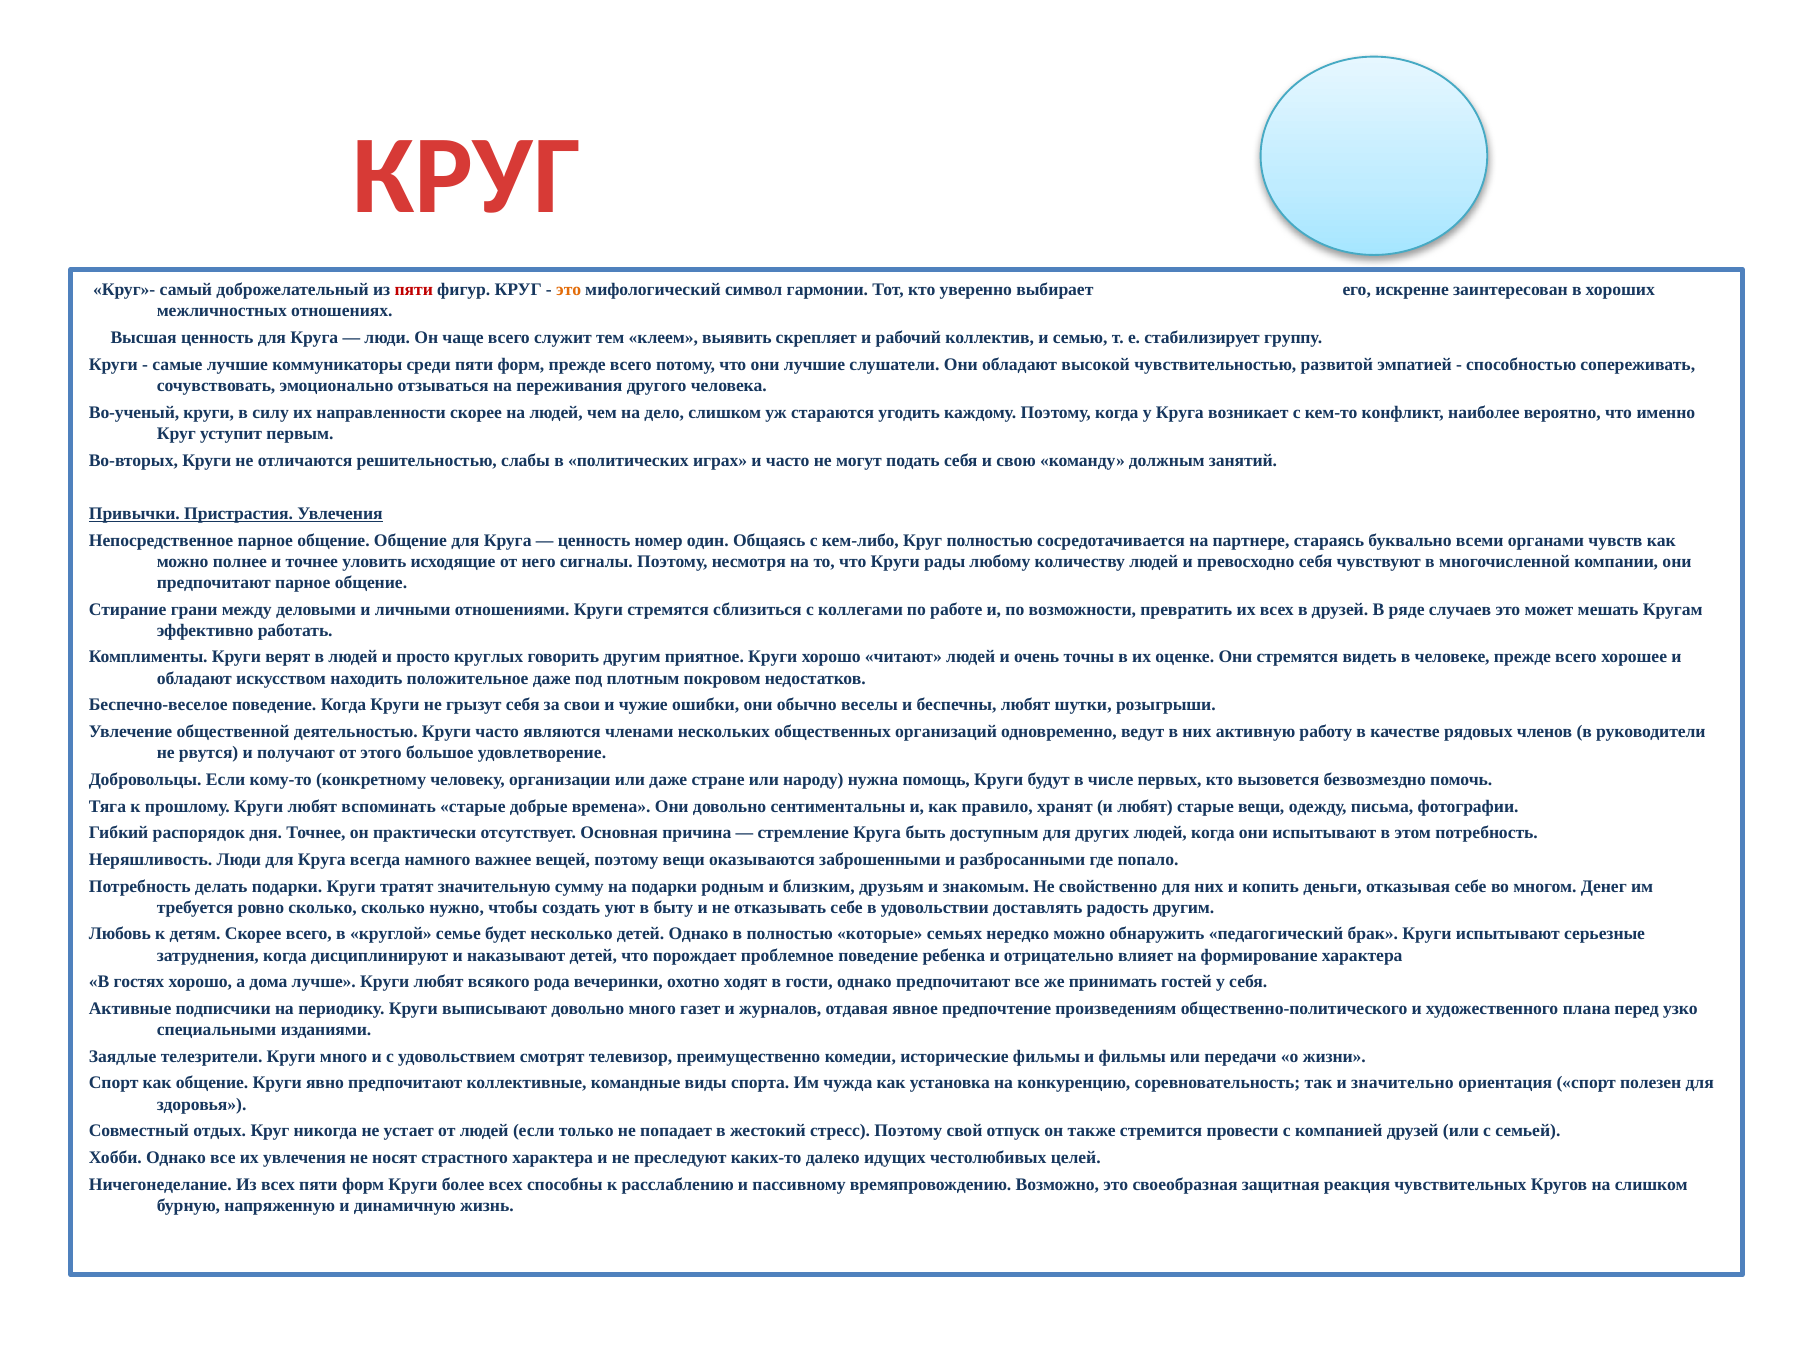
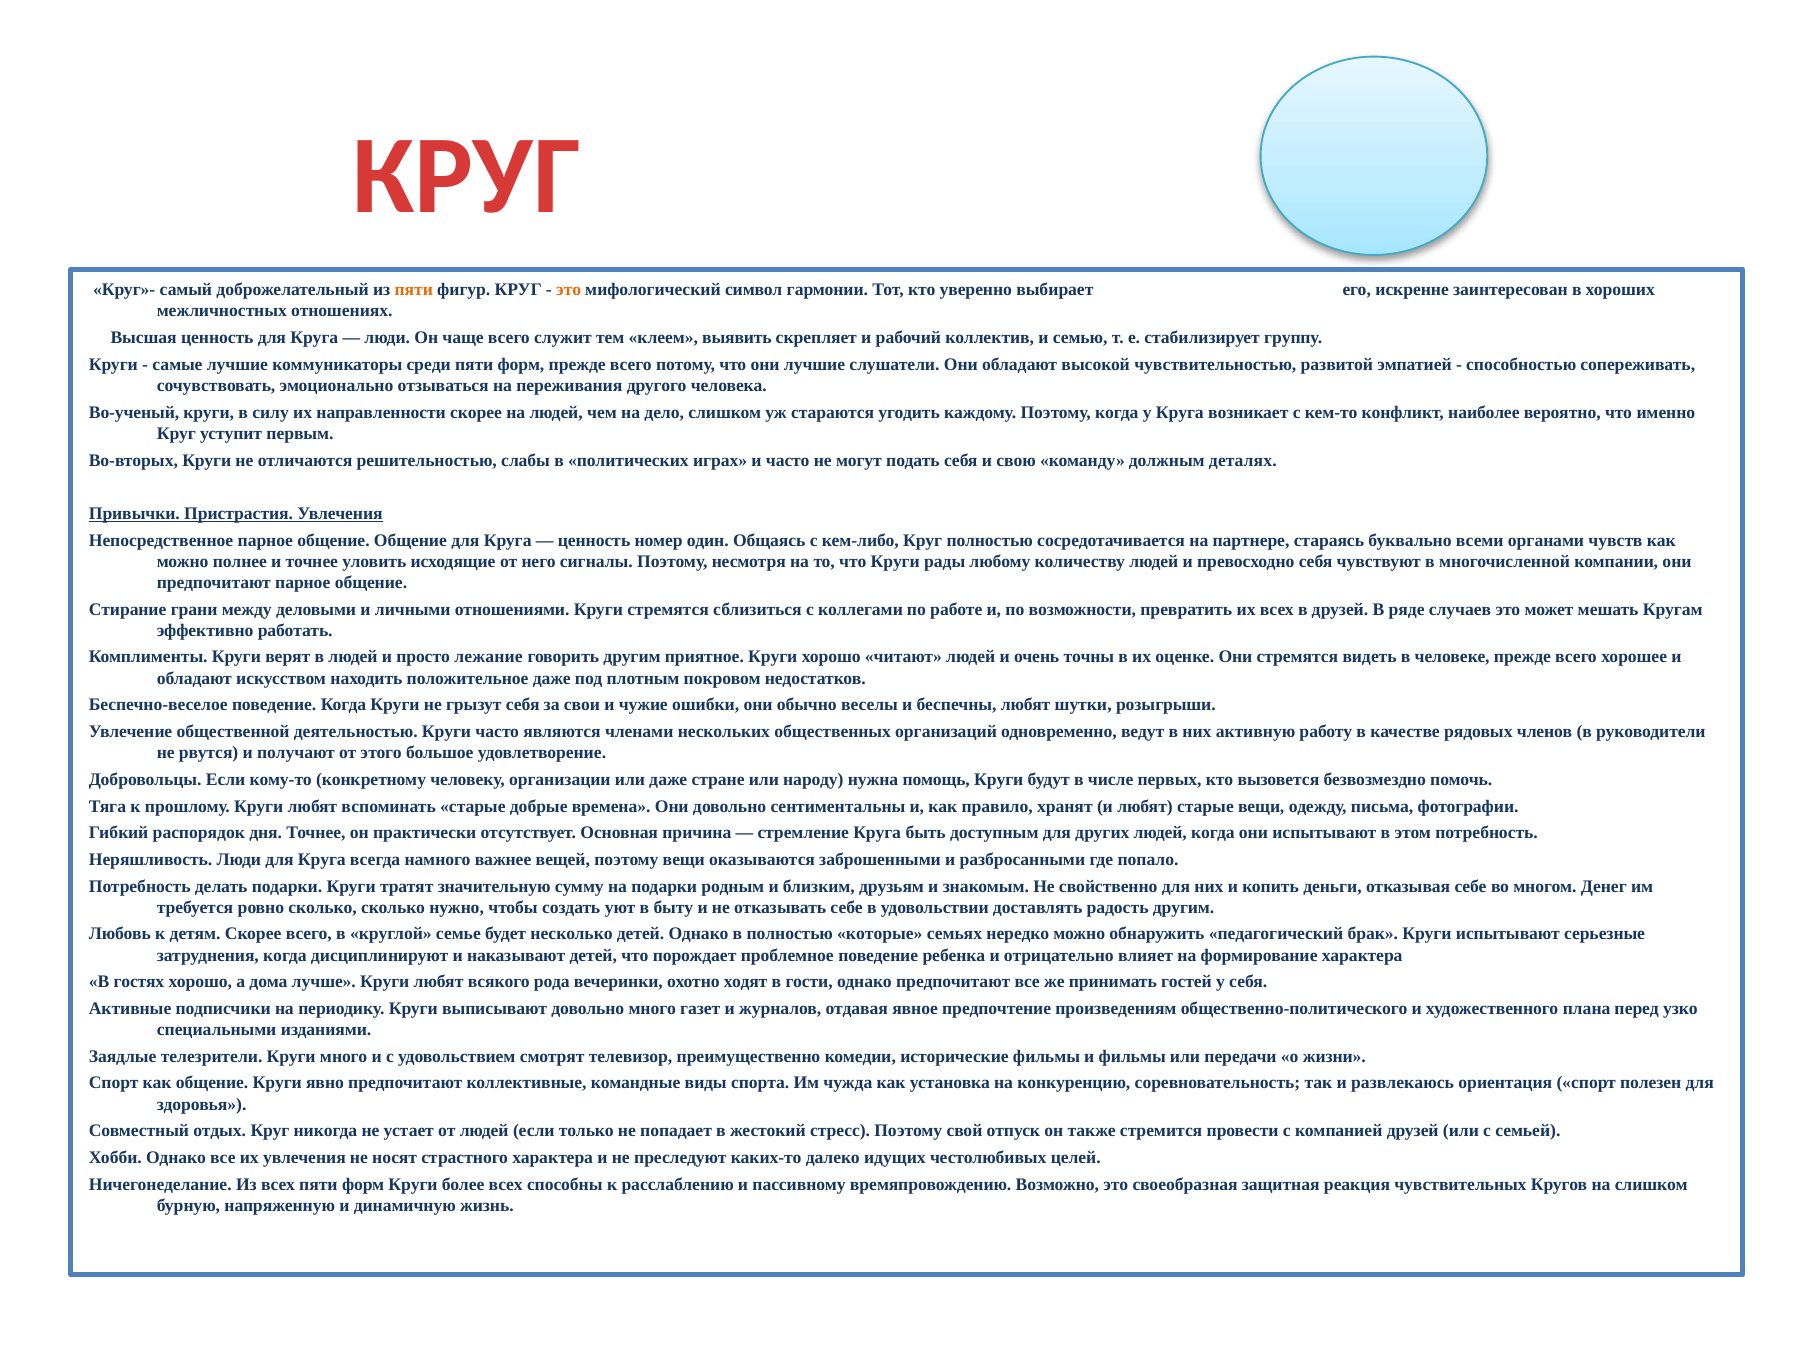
пяти at (414, 290) colour: red -> orange
занятий: занятий -> деталях
круглых: круглых -> лежание
значительно: значительно -> развлекаюсь
